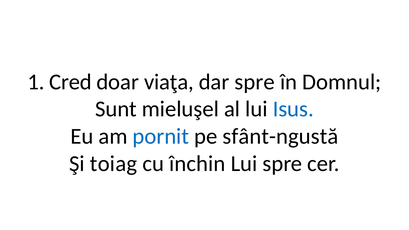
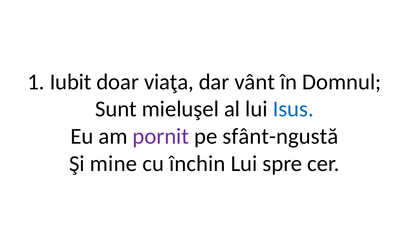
Cred: Cred -> Iubit
dar spre: spre -> vânt
pornit colour: blue -> purple
toiag: toiag -> mine
